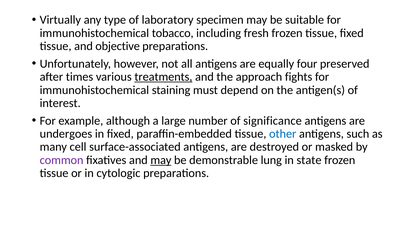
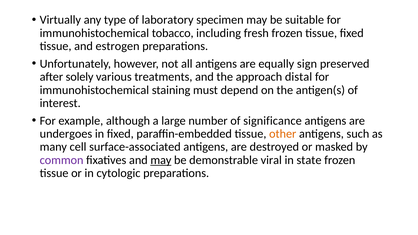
objective: objective -> estrogen
four: four -> sign
times: times -> solely
treatments underline: present -> none
fights: fights -> distal
other colour: blue -> orange
lung: lung -> viral
